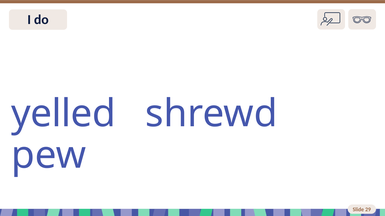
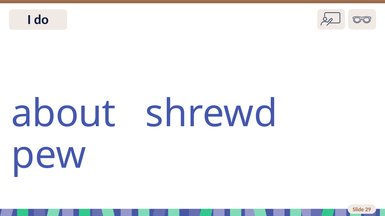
yelled: yelled -> about
